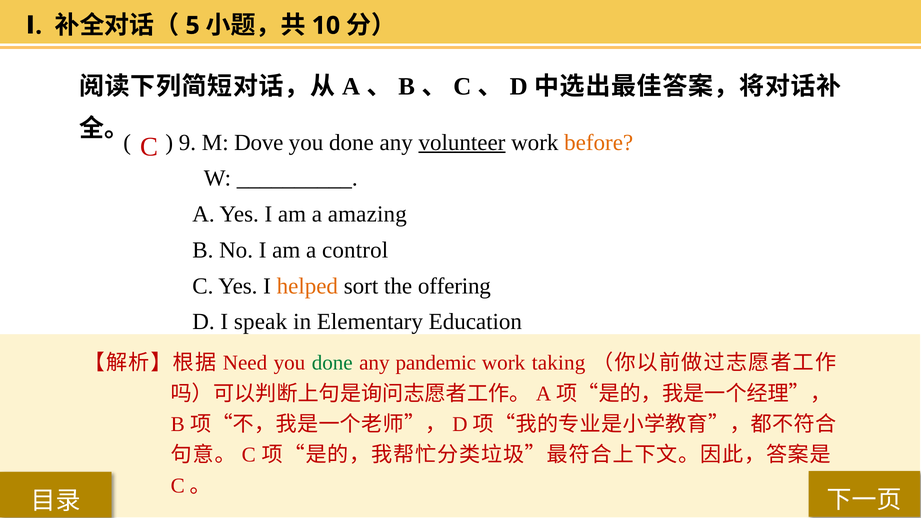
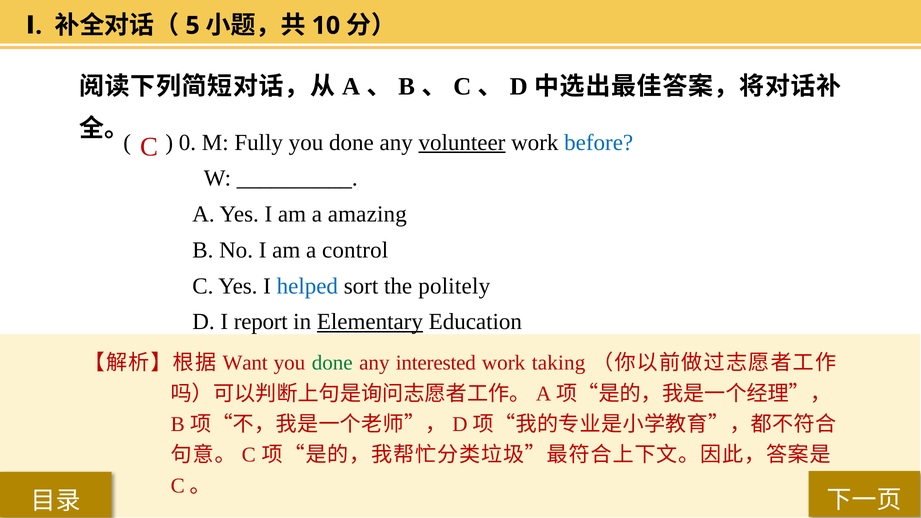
9: 9 -> 0
Dove: Dove -> Fully
before colour: orange -> blue
helped colour: orange -> blue
offering: offering -> politely
speak: speak -> report
Elementary underline: none -> present
Need: Need -> Want
pandemic: pandemic -> interested
